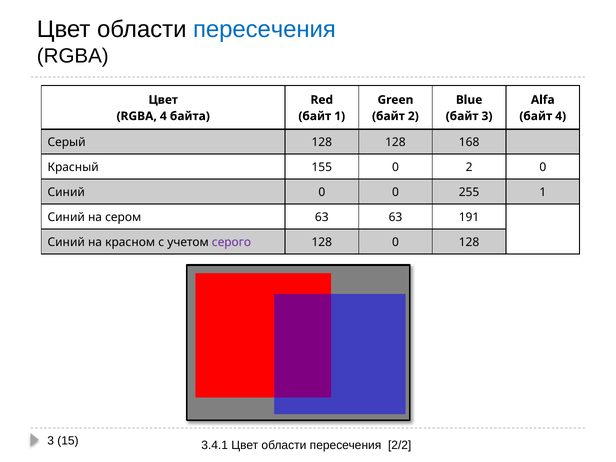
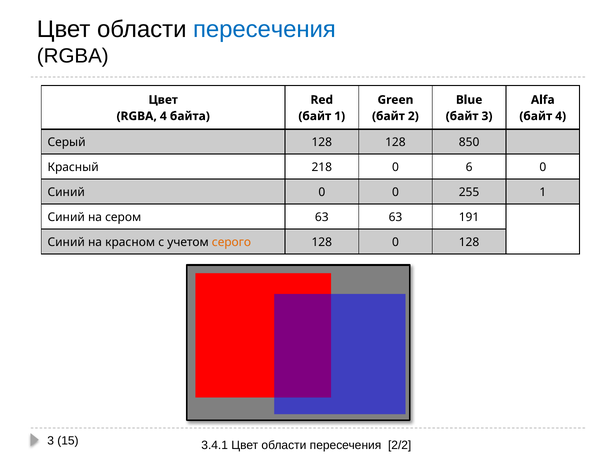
168: 168 -> 850
155: 155 -> 218
0 2: 2 -> 6
серого colour: purple -> orange
